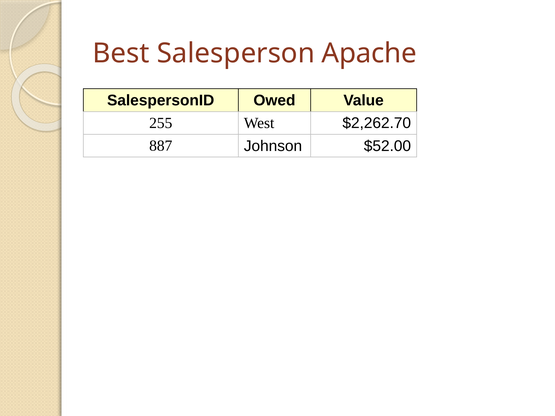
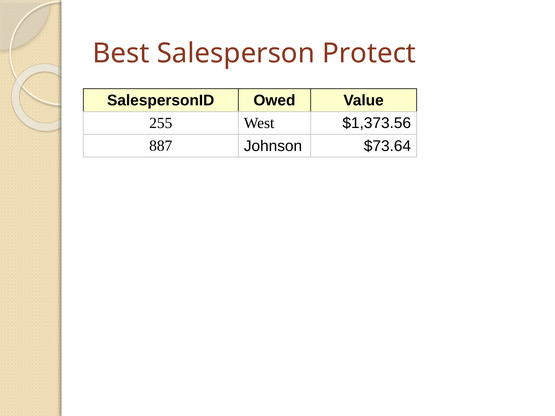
Apache: Apache -> Protect
$2,262.70: $2,262.70 -> $1,373.56
$52.00: $52.00 -> $73.64
